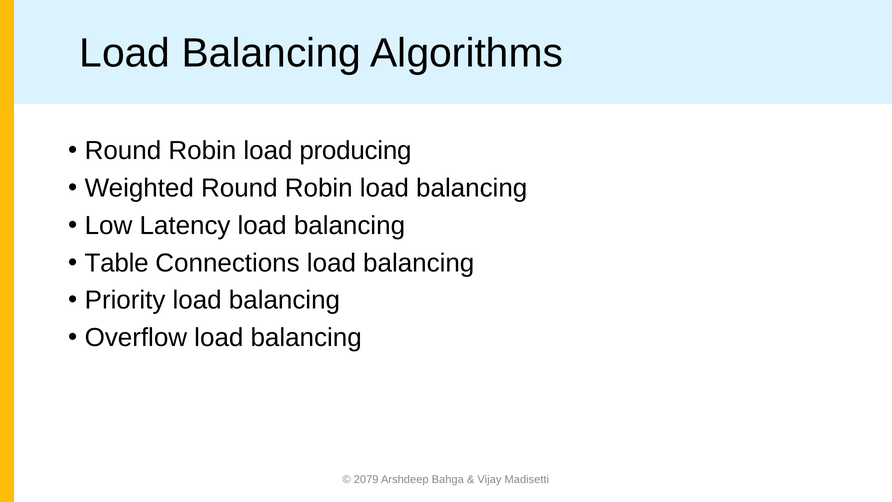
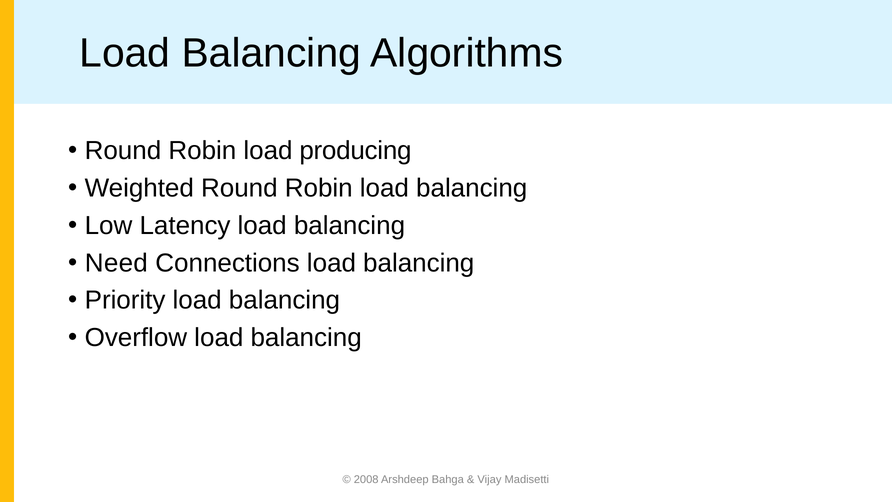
Table: Table -> Need
2079: 2079 -> 2008
